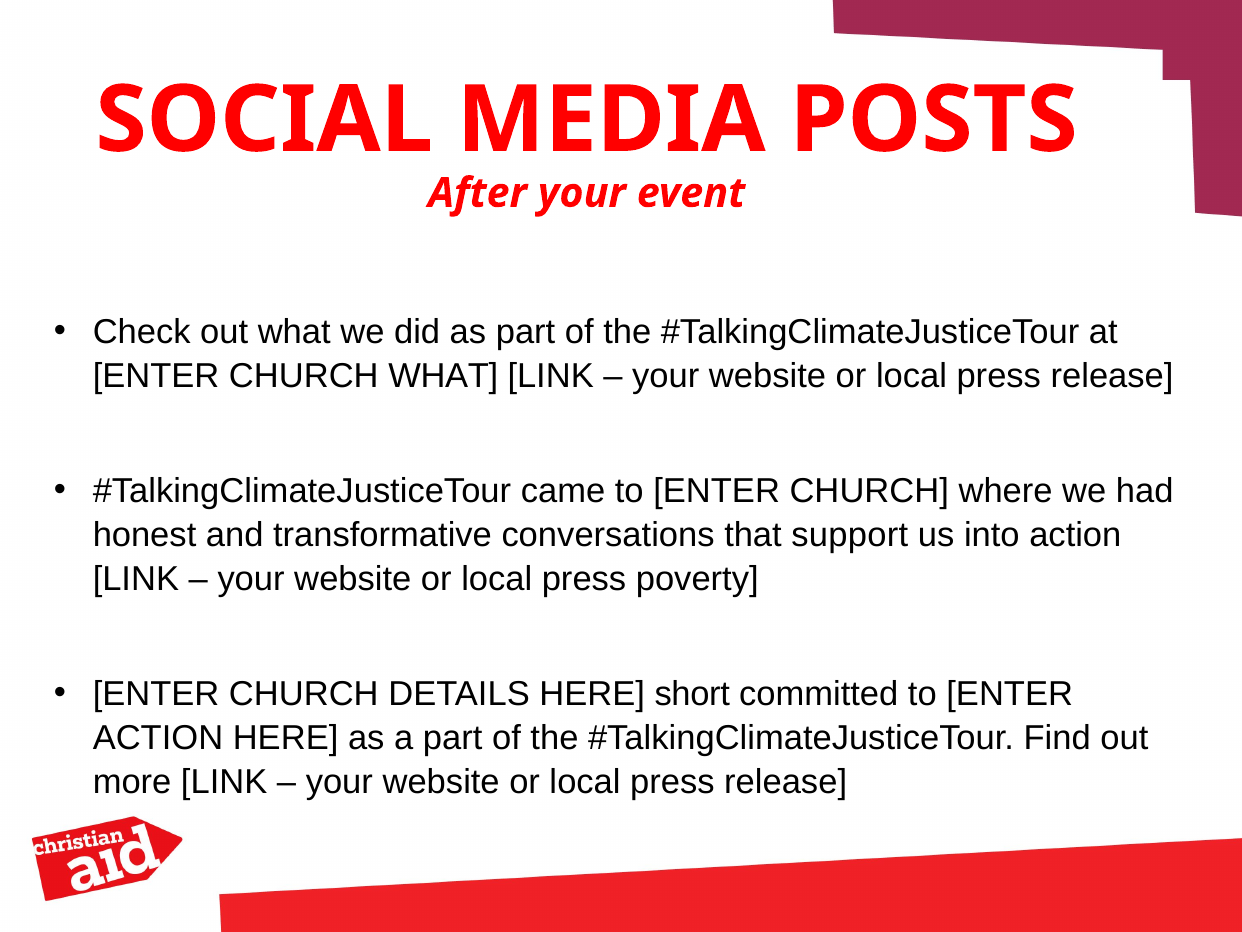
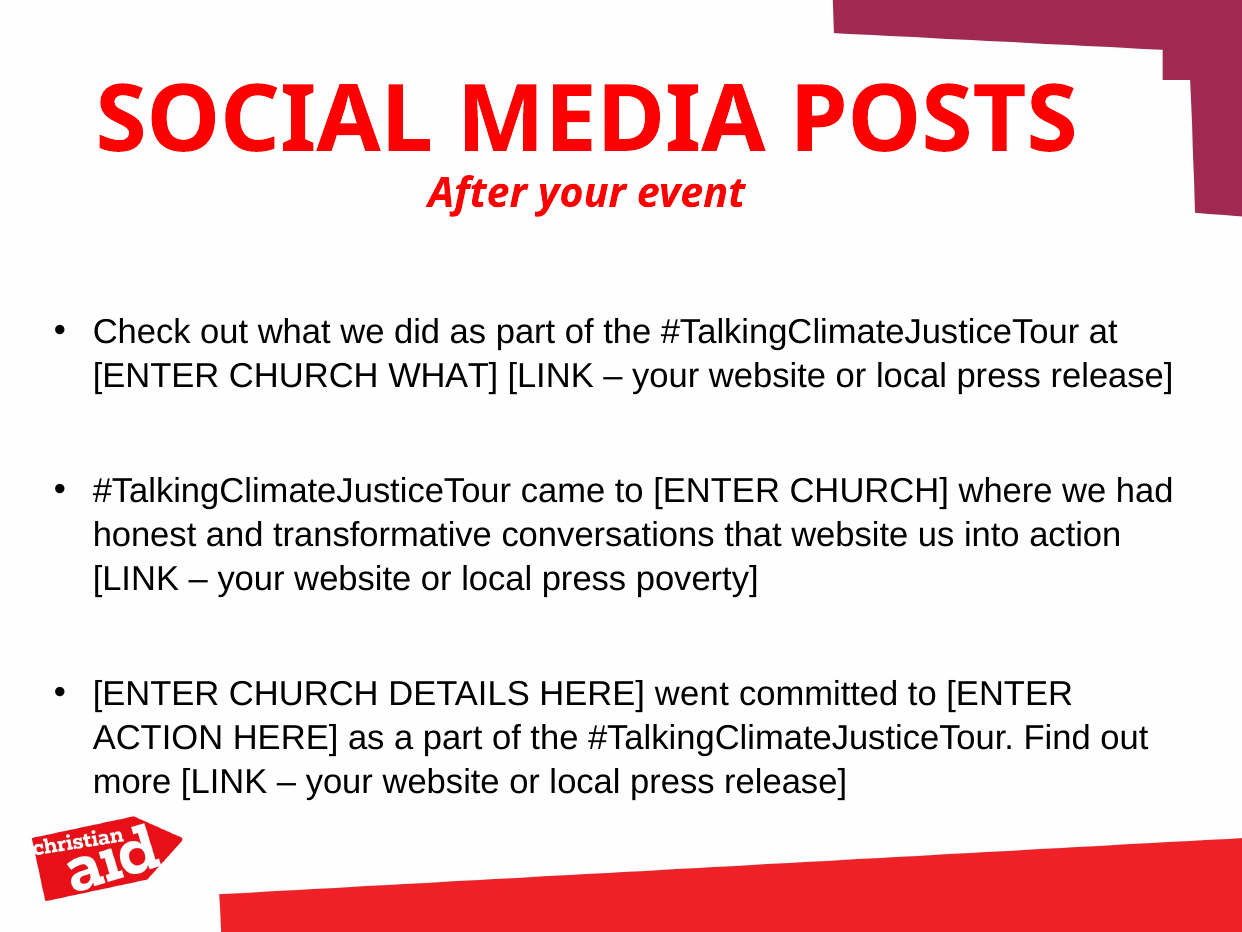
that support: support -> website
short: short -> went
